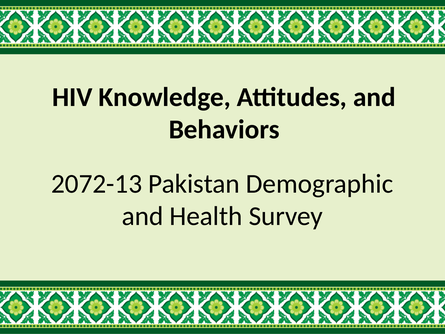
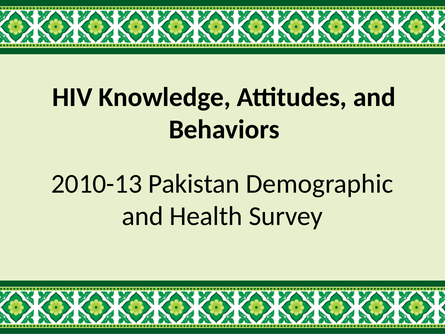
2072-13: 2072-13 -> 2010-13
